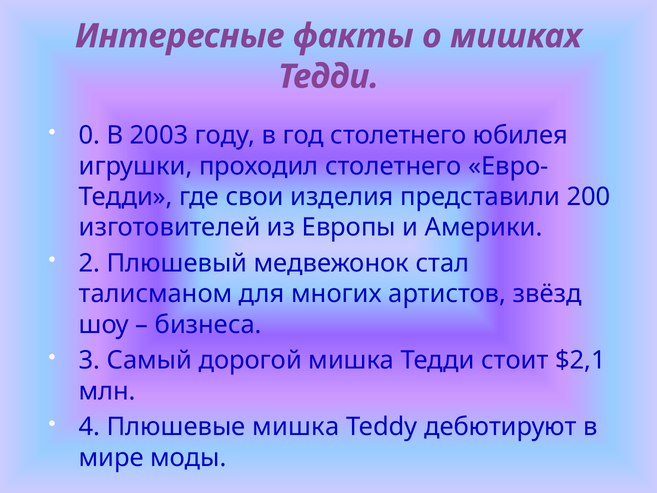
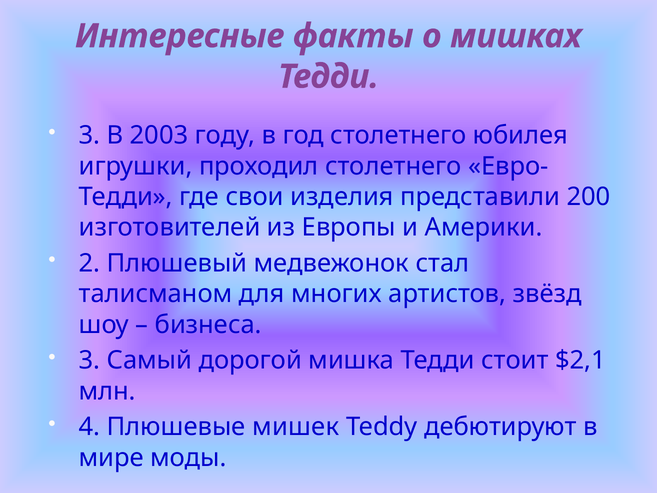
0 at (89, 135): 0 -> 3
Плюшевые мишка: мишка -> мишек
